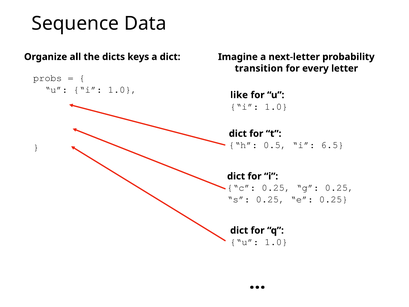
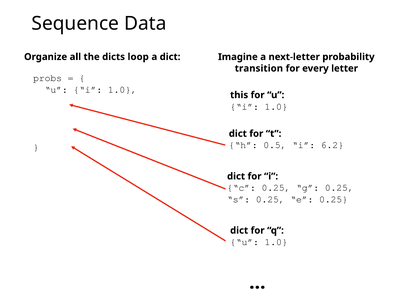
keys: keys -> loop
like: like -> this
6.5: 6.5 -> 6.2
